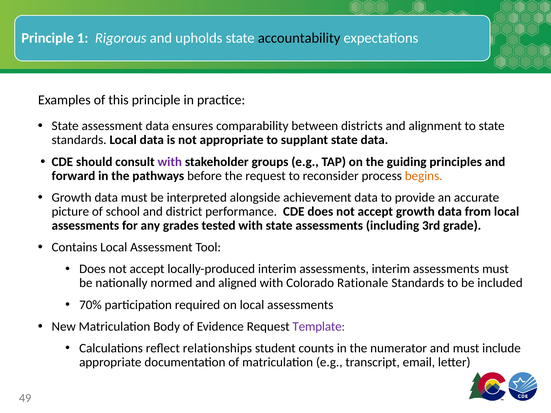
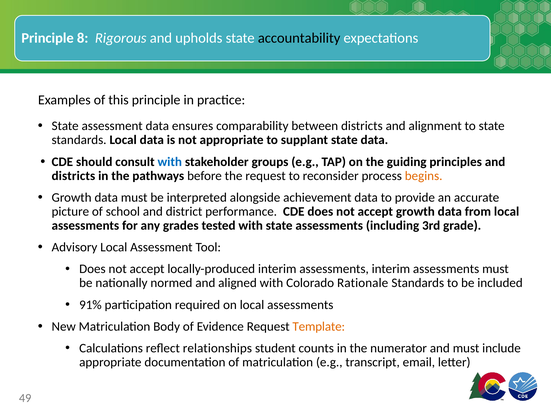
1: 1 -> 8
with at (170, 162) colour: purple -> blue
forward at (73, 176): forward -> districts
Contains: Contains -> Advisory
70%: 70% -> 91%
Template colour: purple -> orange
